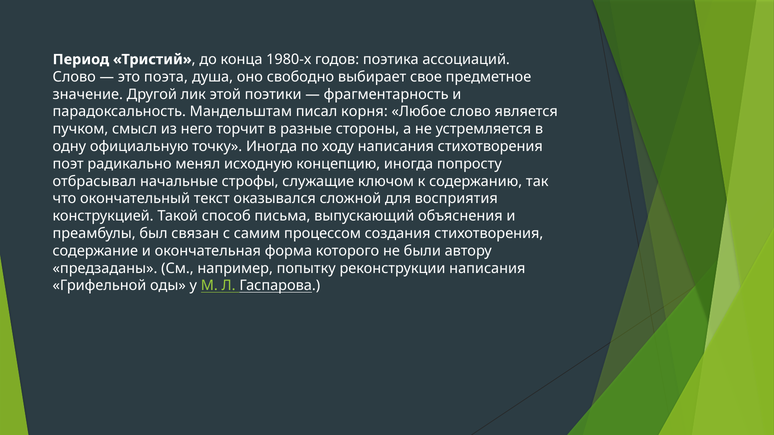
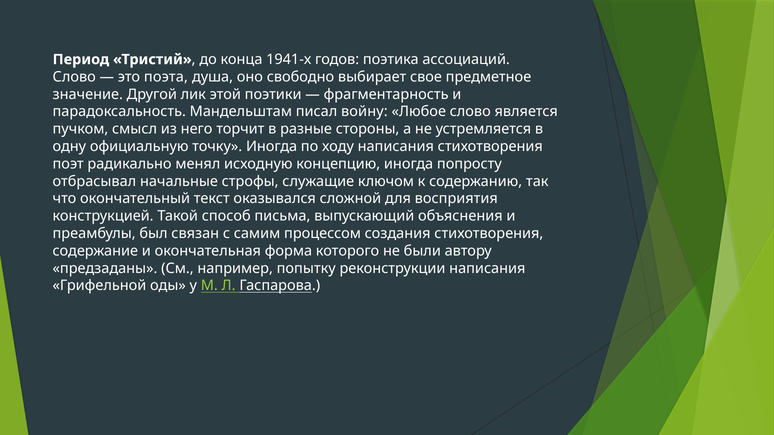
1980-х: 1980-х -> 1941-х
корня: корня -> войну
